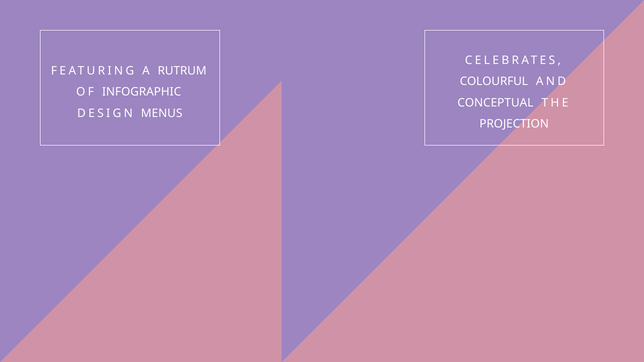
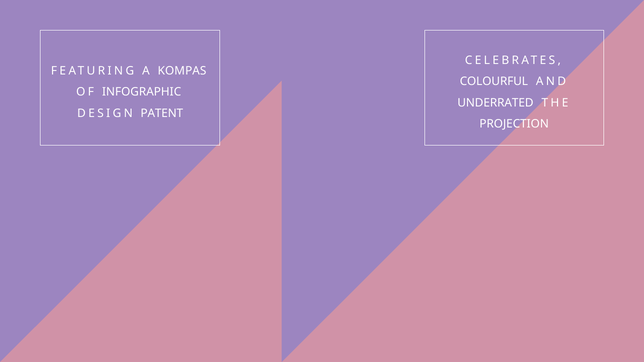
RUTRUM: RUTRUM -> KOMPAS
CONCEPTUAL: CONCEPTUAL -> UNDERRATED
MENUS: MENUS -> PATENT
